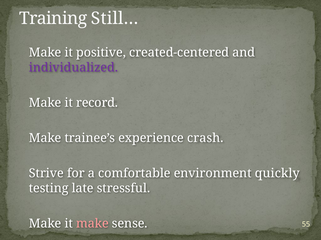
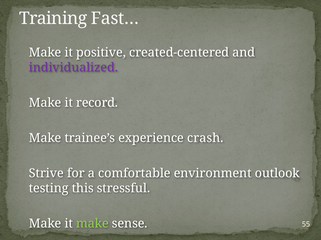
Still…: Still… -> Fast…
quickly: quickly -> outlook
late: late -> this
make at (92, 224) colour: pink -> light green
